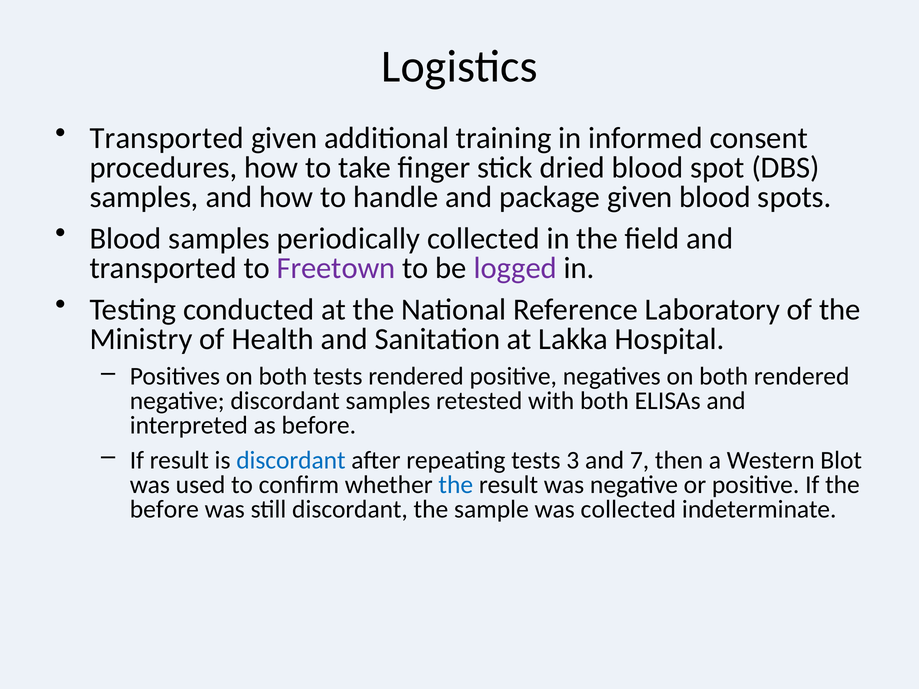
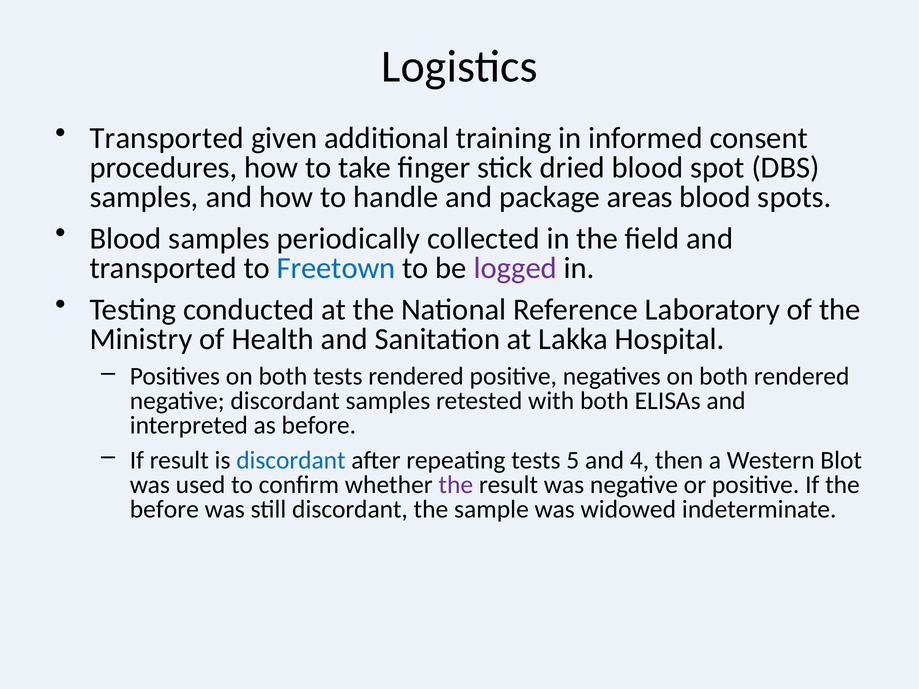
package given: given -> areas
Freetown colour: purple -> blue
3: 3 -> 5
7: 7 -> 4
the at (456, 485) colour: blue -> purple
was collected: collected -> widowed
